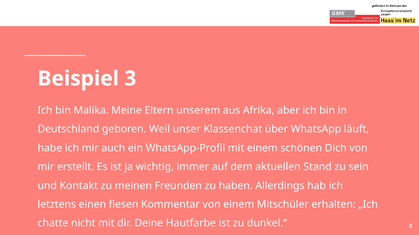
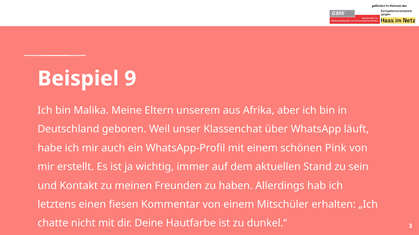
Beispiel 3: 3 -> 9
Dich: Dich -> Pink
